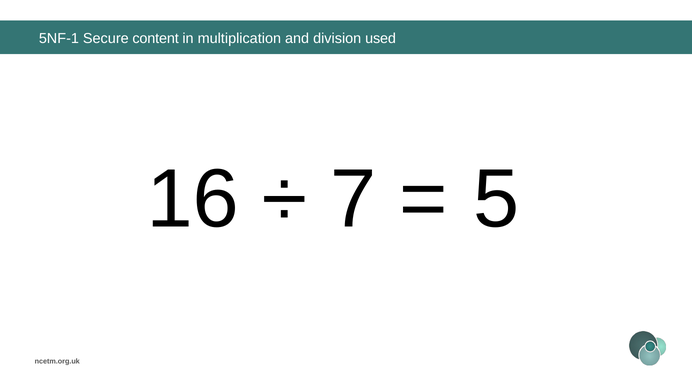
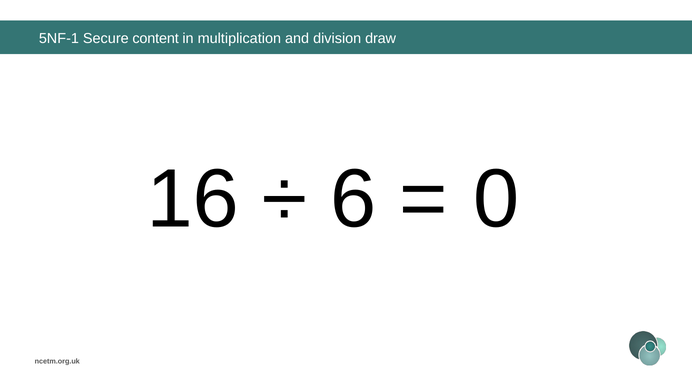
used: used -> draw
7: 7 -> 6
5: 5 -> 0
